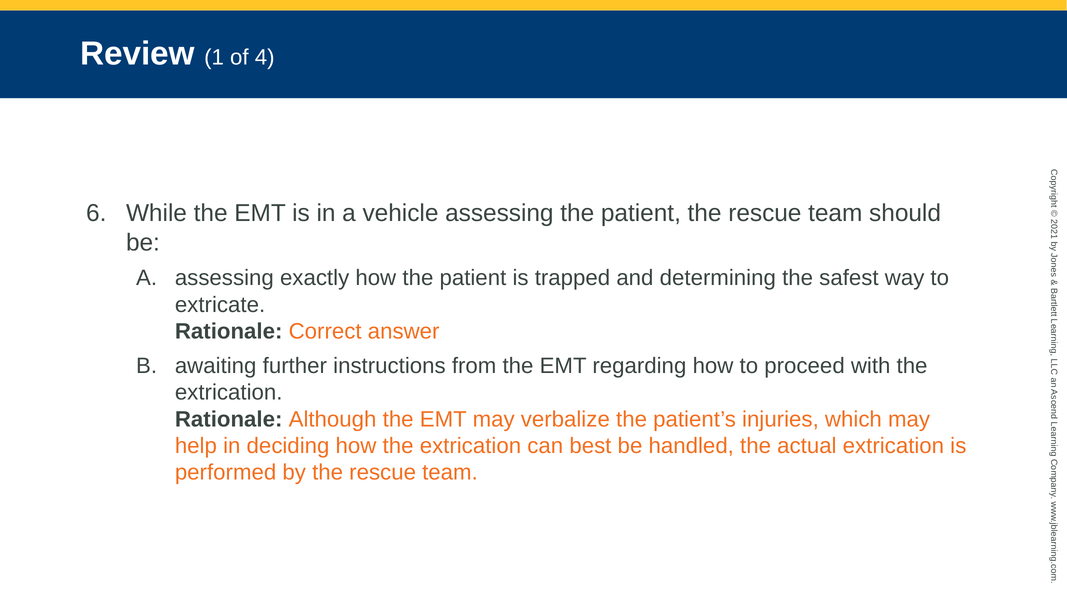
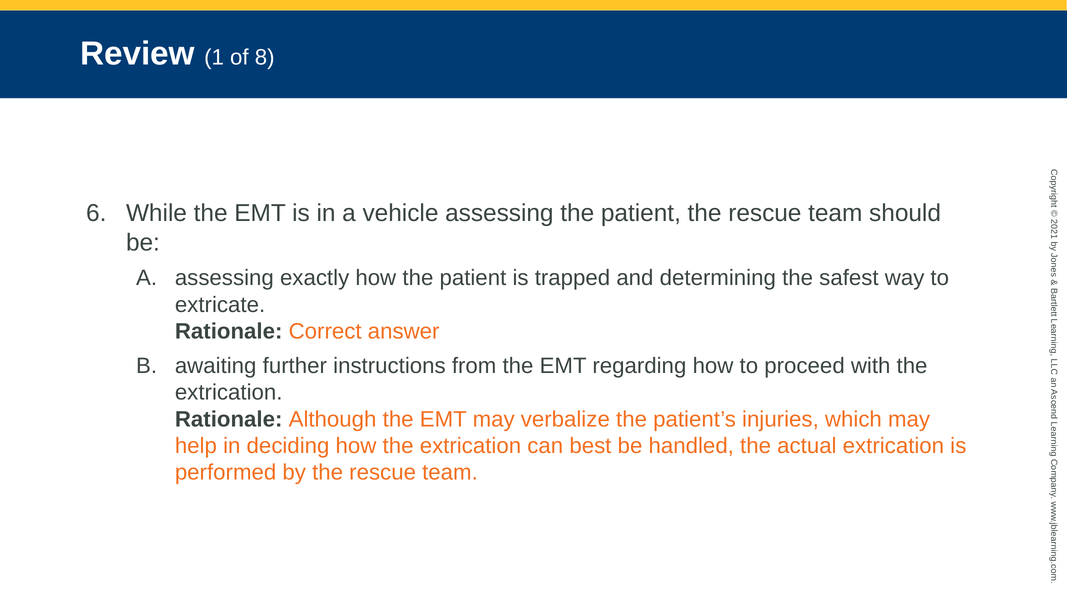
4: 4 -> 8
